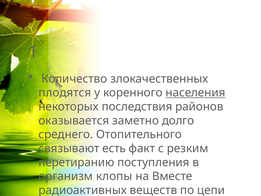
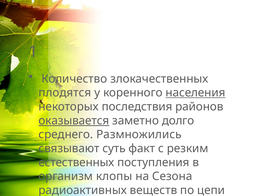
оказывается underline: none -> present
Отопительного: Отопительного -> Размножились
есть: есть -> суть
перетиранию: перетиранию -> естественных
Вместе: Вместе -> Сезона
